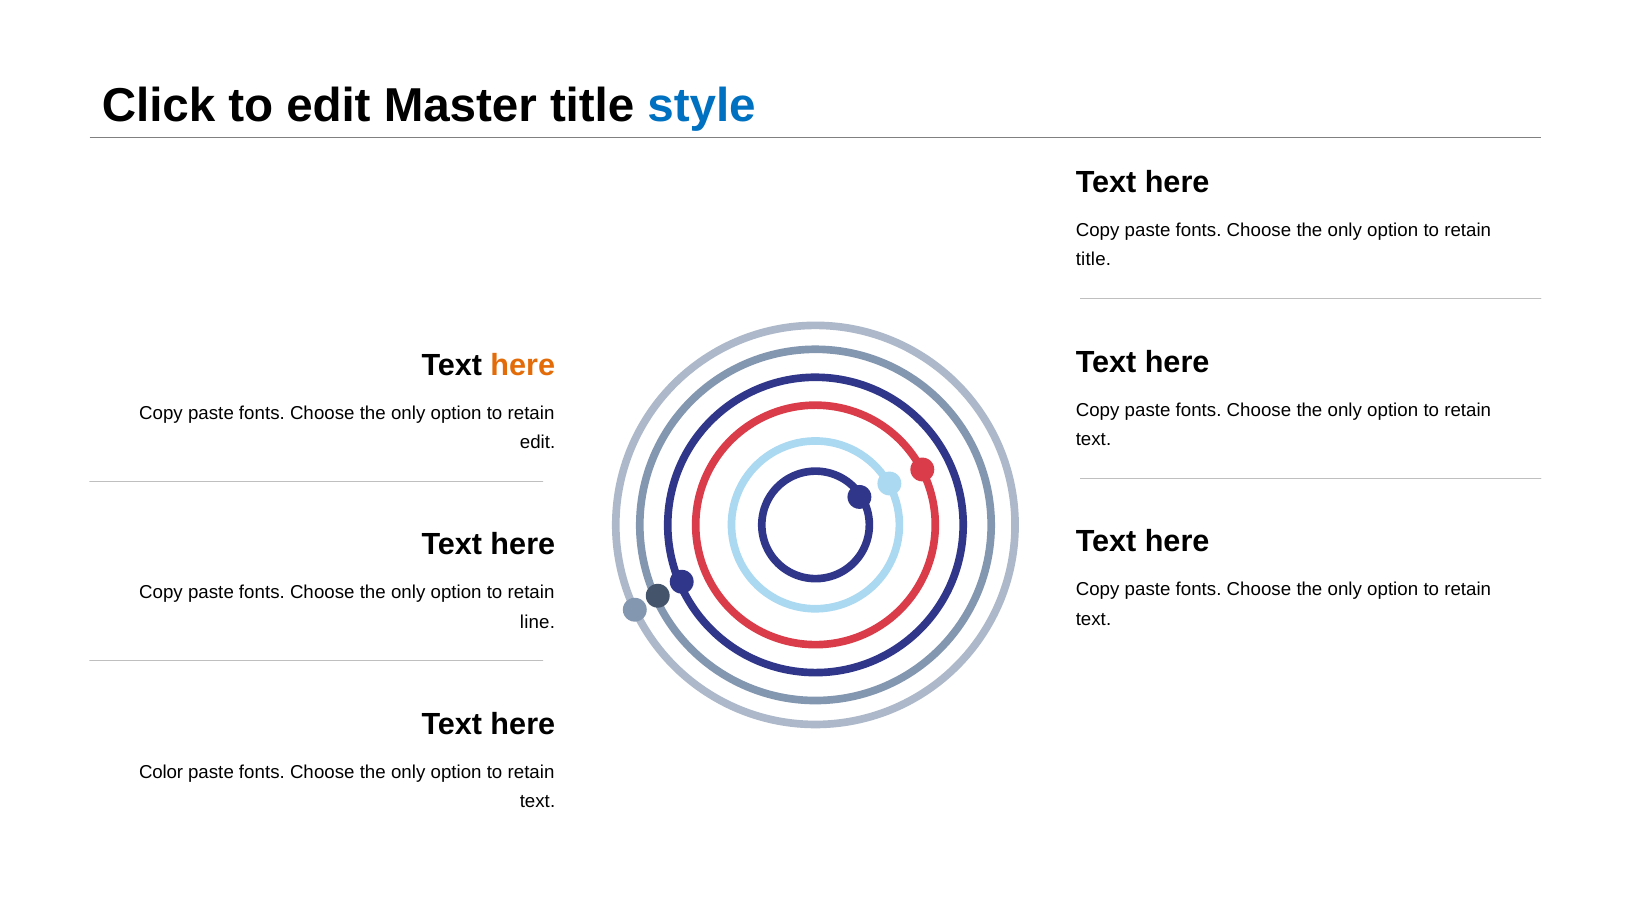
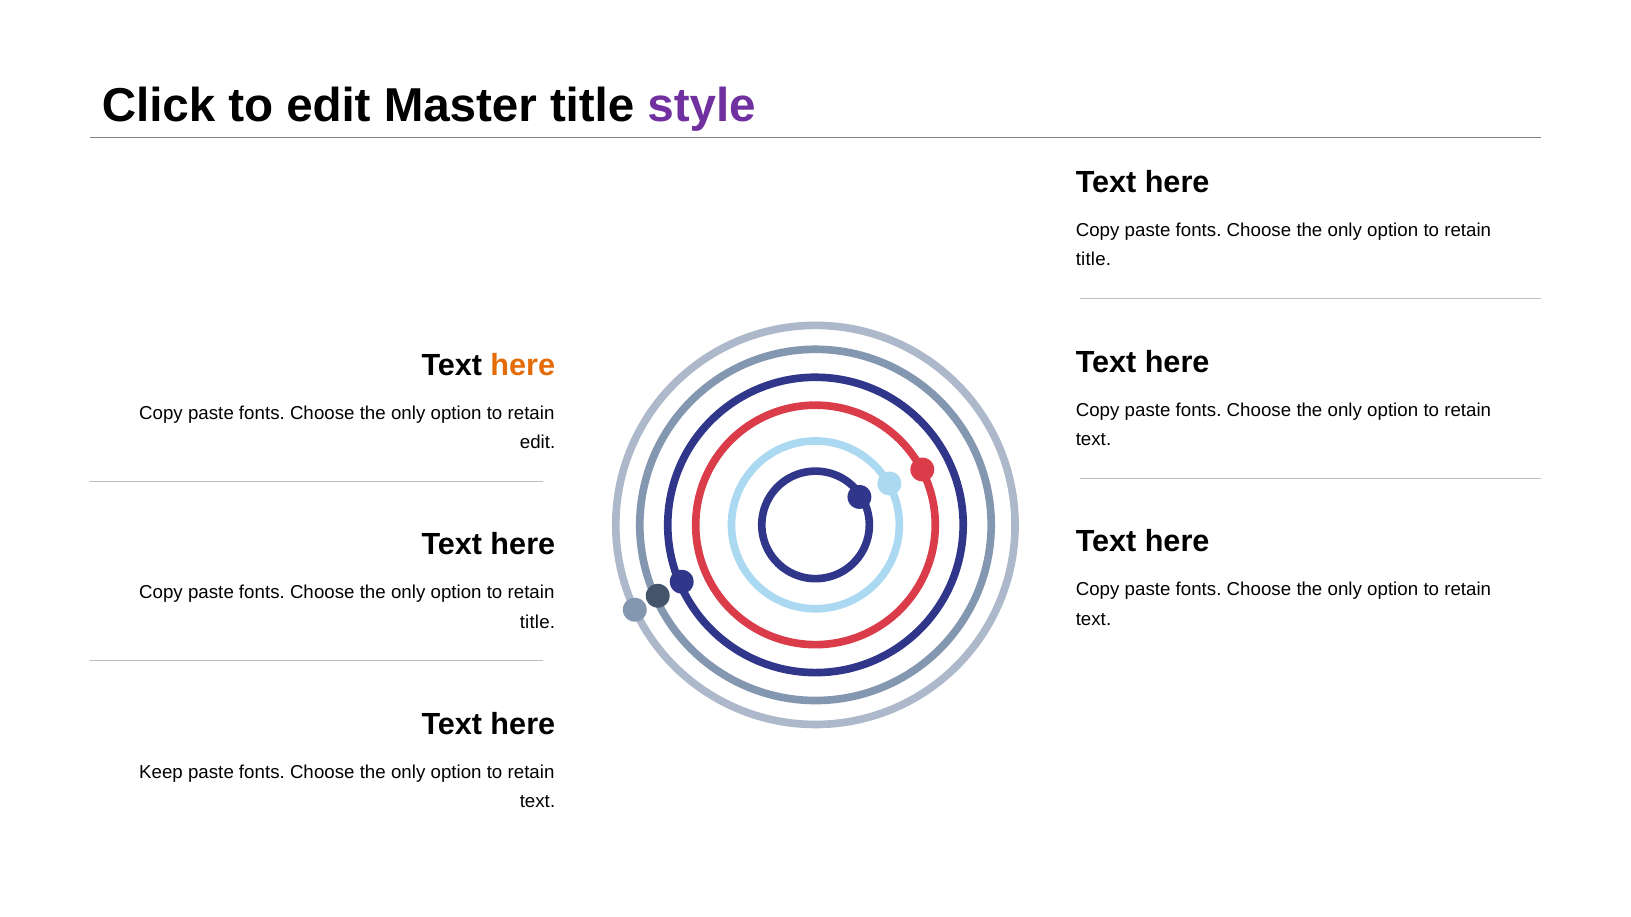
style colour: blue -> purple
line at (537, 622): line -> title
Color: Color -> Keep
